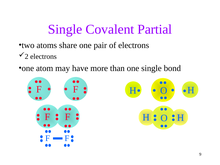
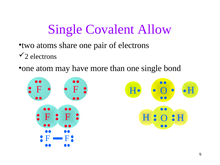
Partial: Partial -> Allow
